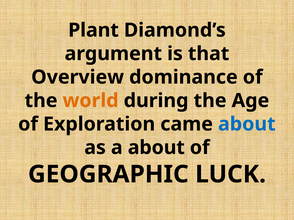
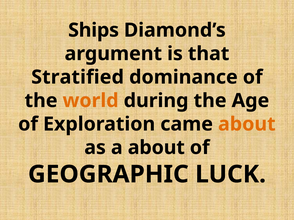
Plant: Plant -> Ships
Overview: Overview -> Stratified
about at (247, 124) colour: blue -> orange
